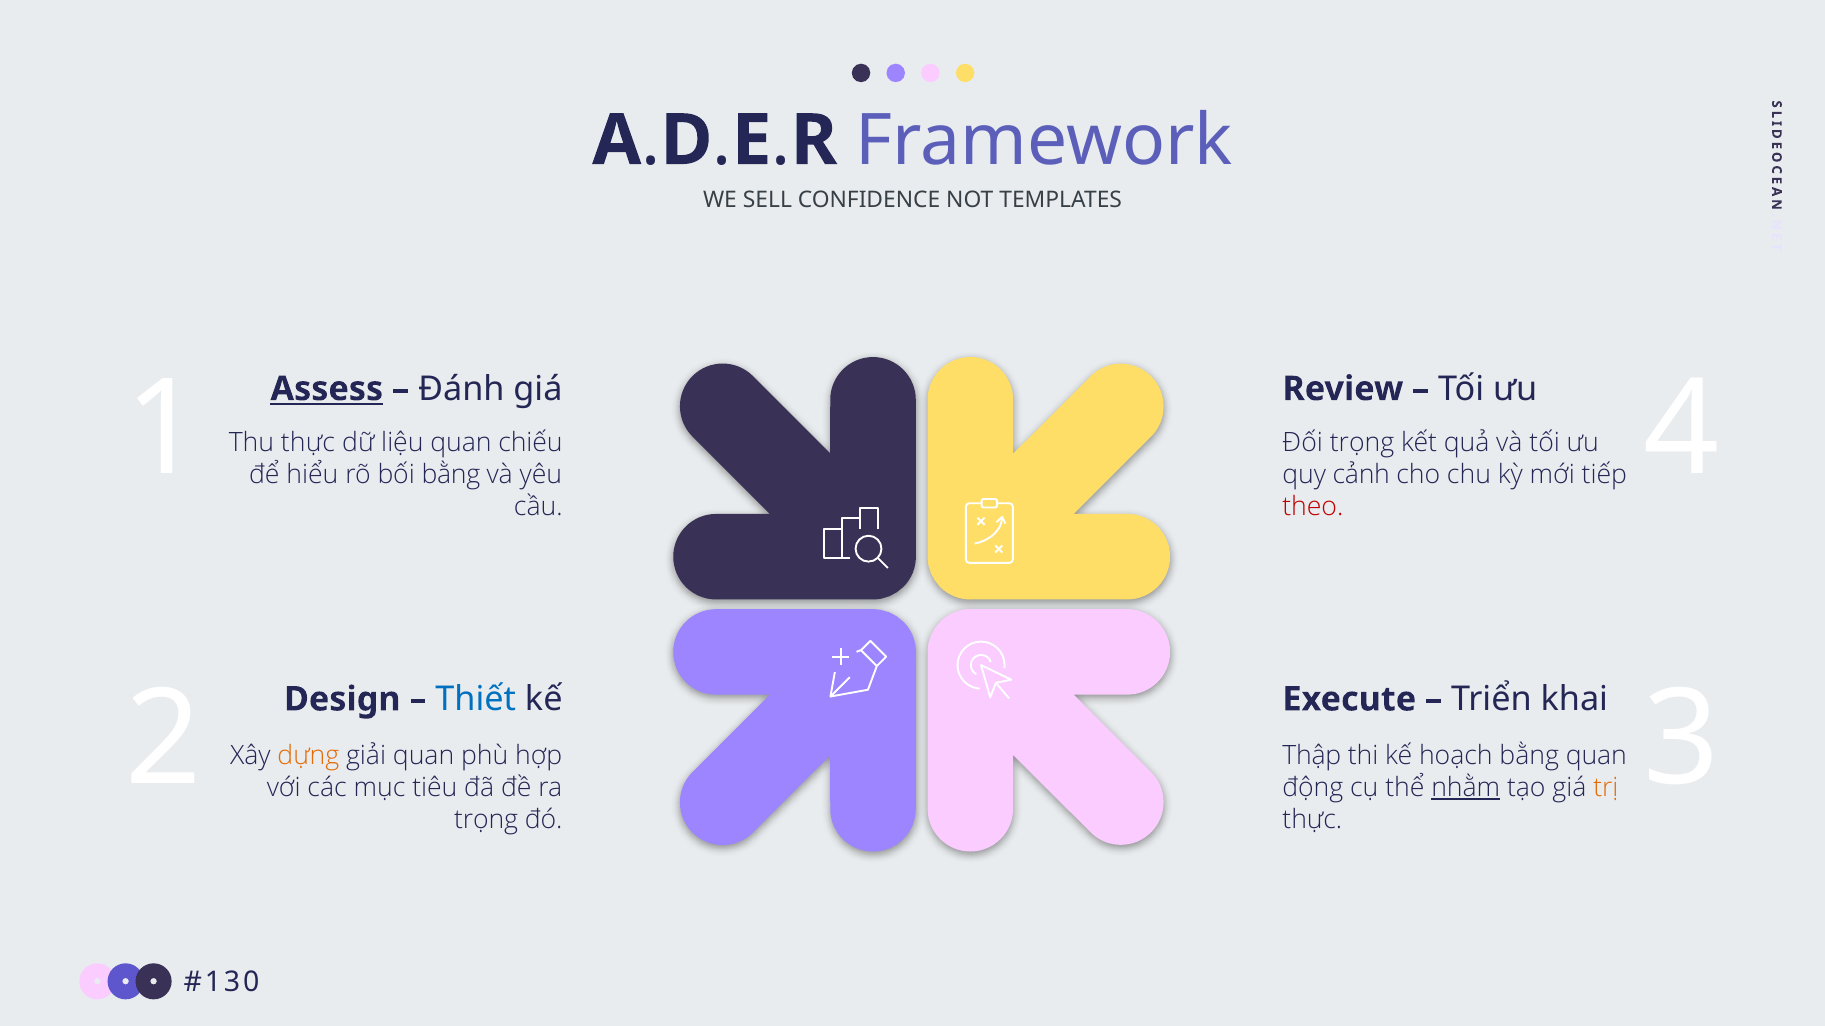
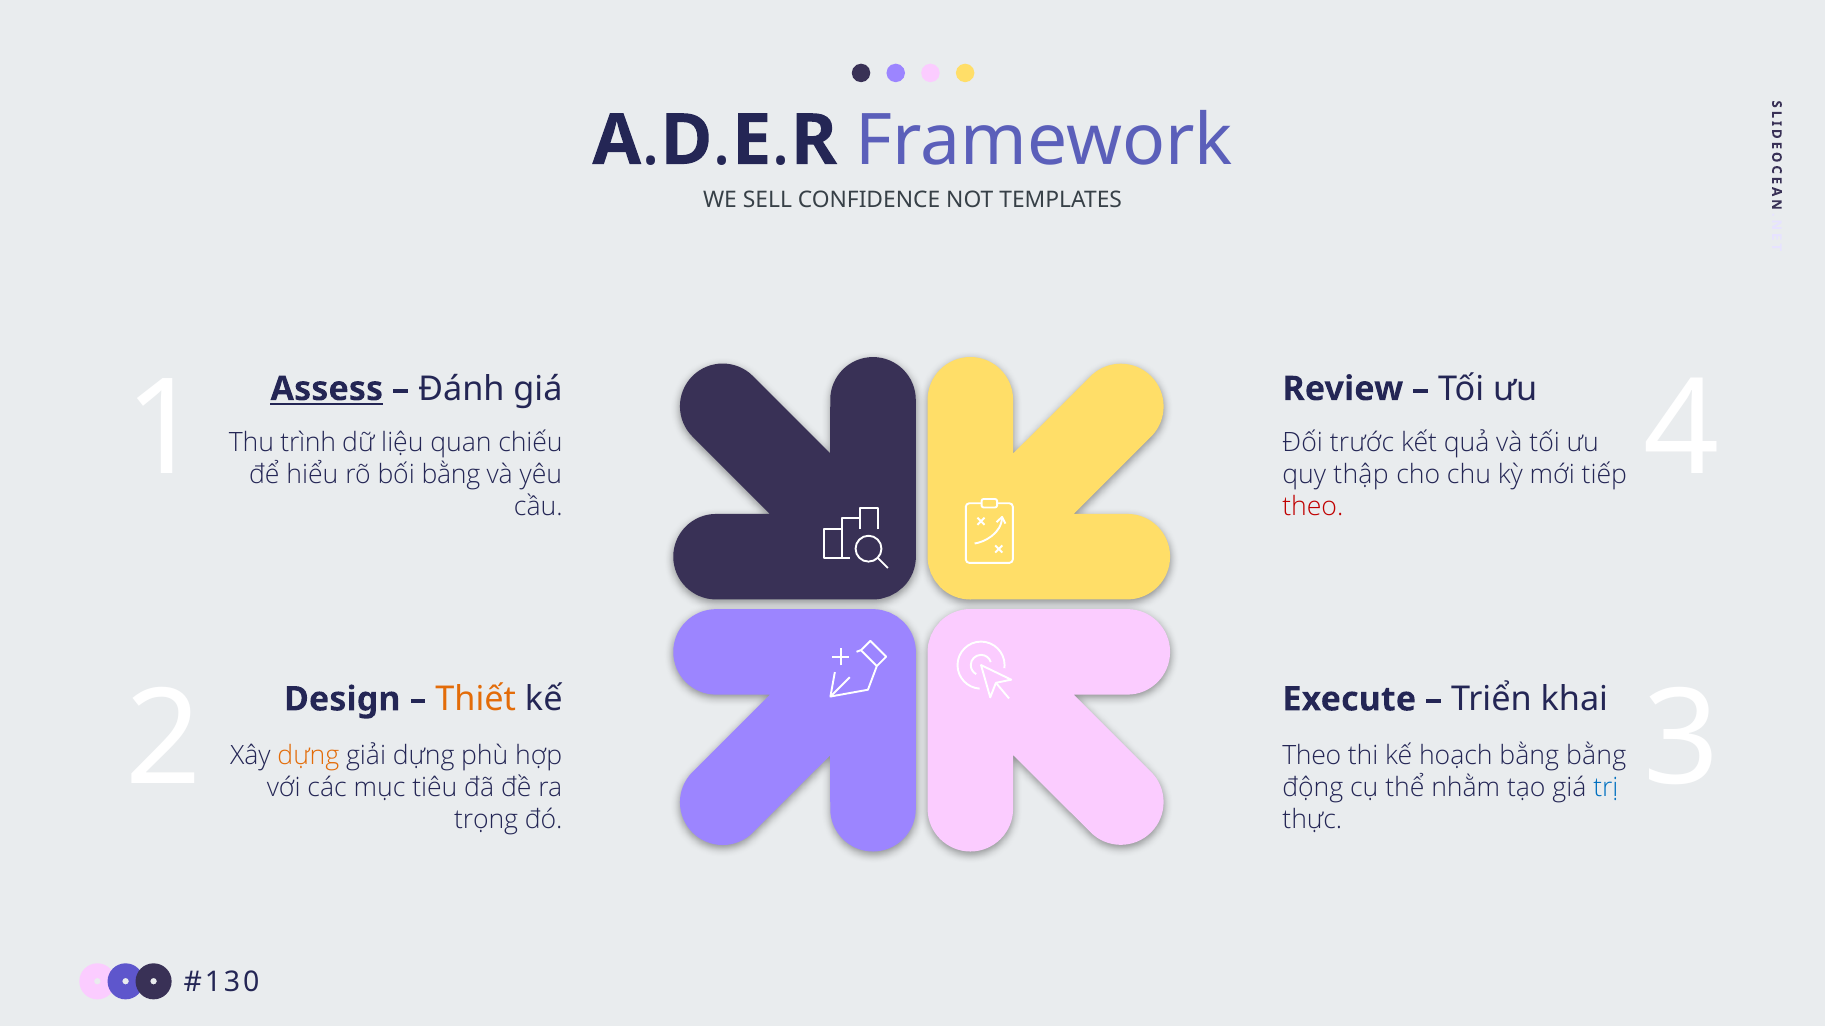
Thu thực: thực -> trình
Đối trọng: trọng -> trước
cảnh: cảnh -> thập
Thiết colour: blue -> orange
giải quan: quan -> dựng
Thập at (1312, 756): Thập -> Theo
bằng quan: quan -> bằng
nhằm underline: present -> none
trị colour: orange -> blue
